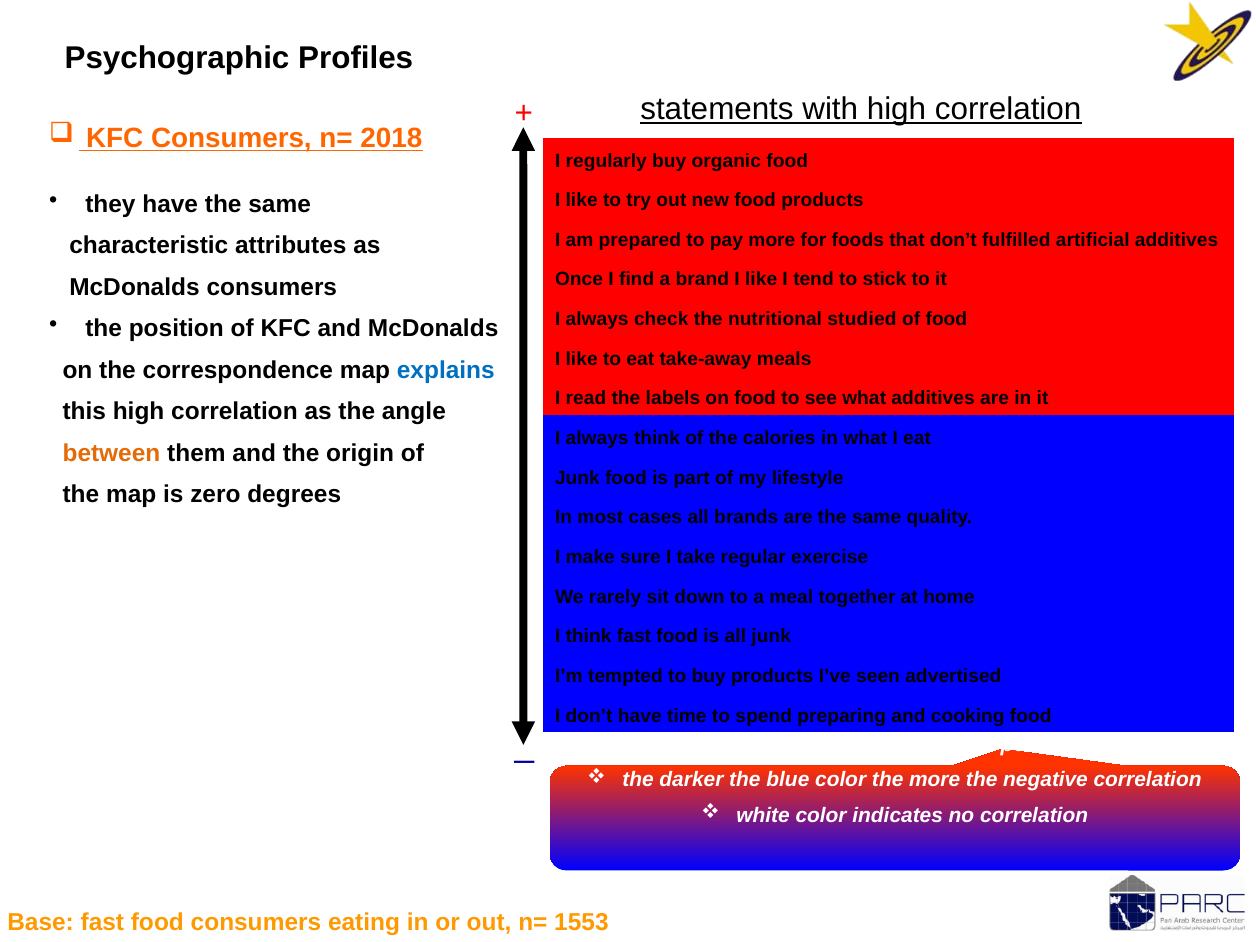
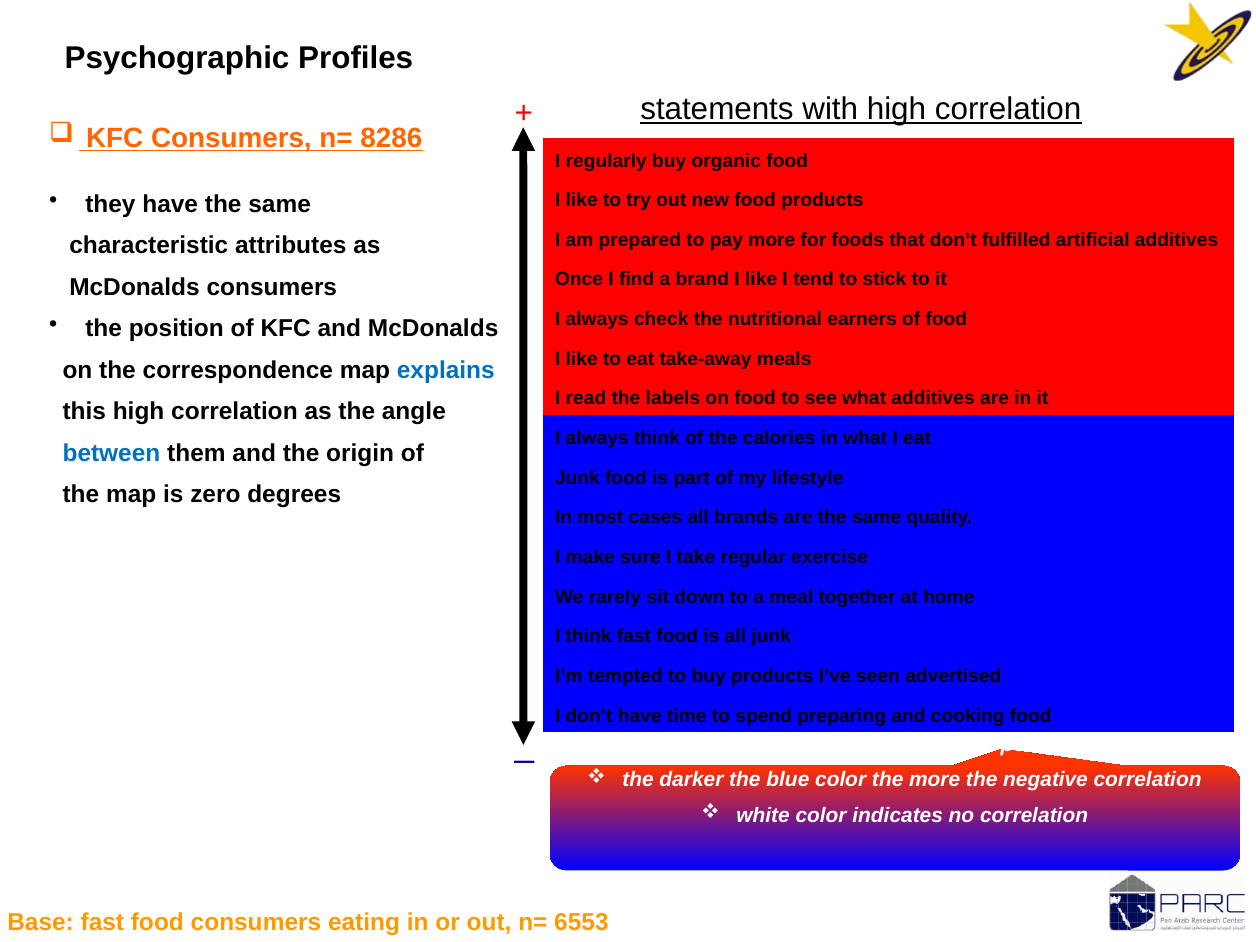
2018: 2018 -> 8286
studied: studied -> earners
between colour: orange -> blue
1553: 1553 -> 6553
